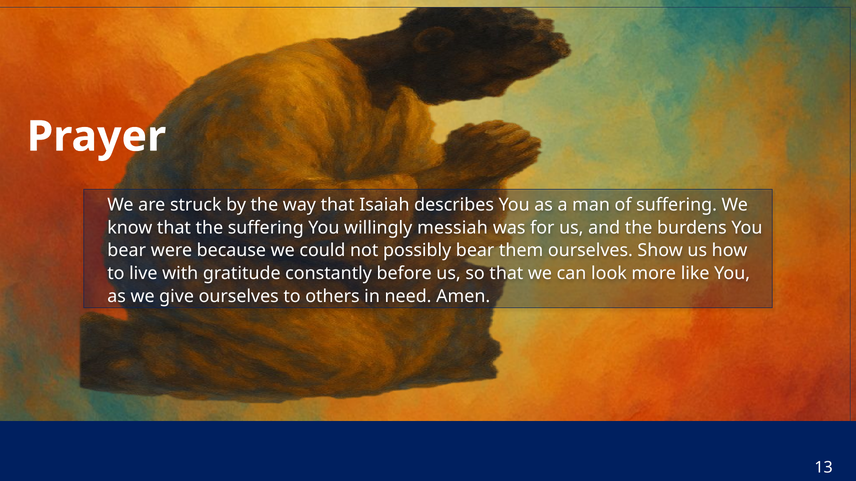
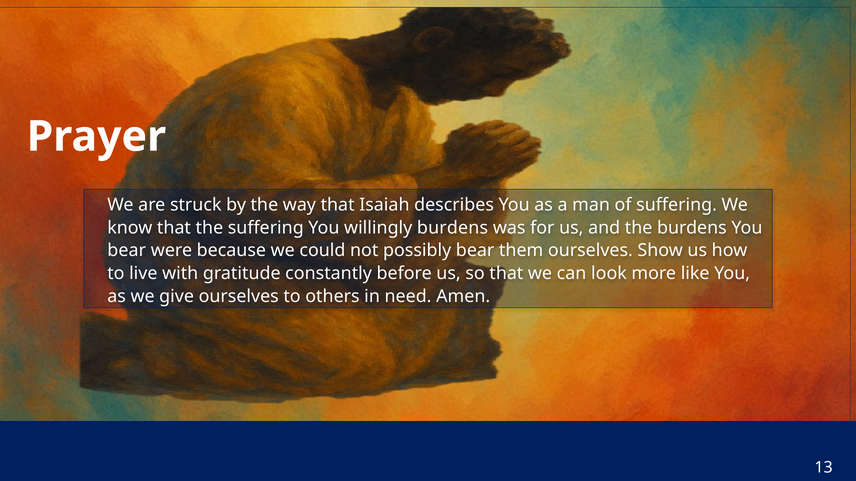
willingly messiah: messiah -> burdens
